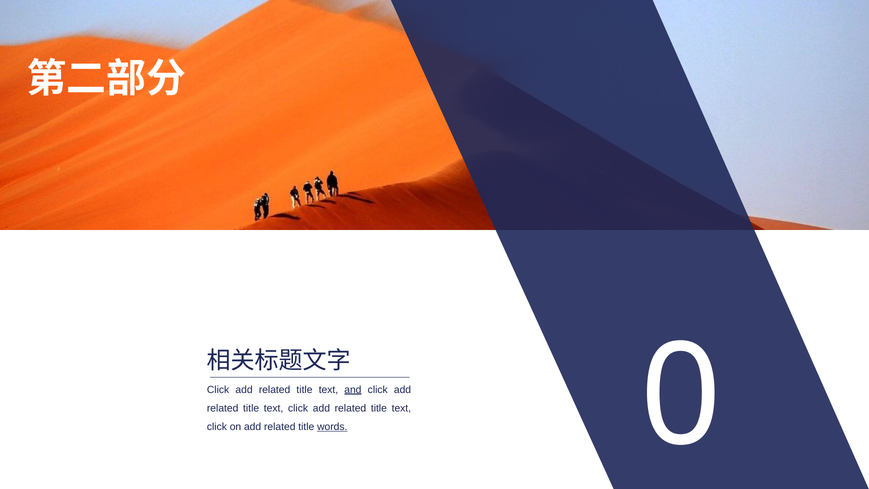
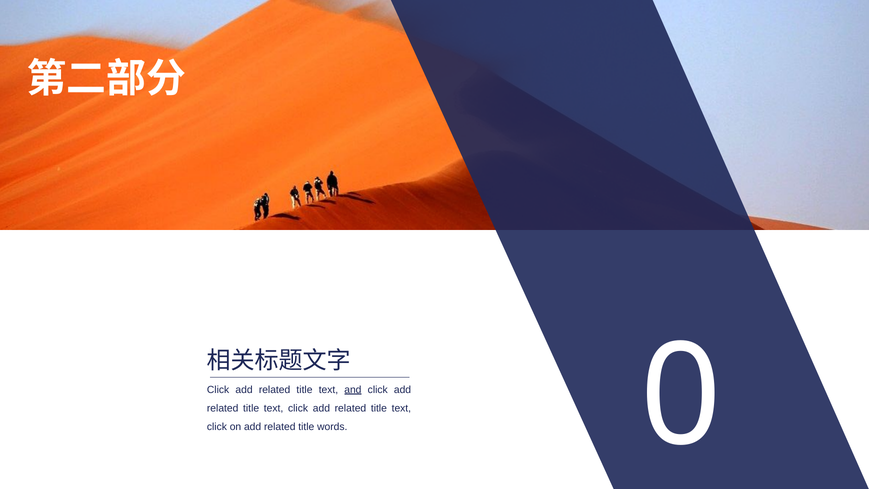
words underline: present -> none
